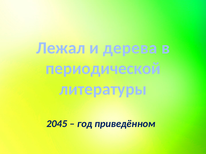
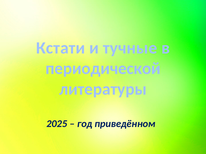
Лежал: Лежал -> Кстати
дерева: дерева -> тучные
2045: 2045 -> 2025
